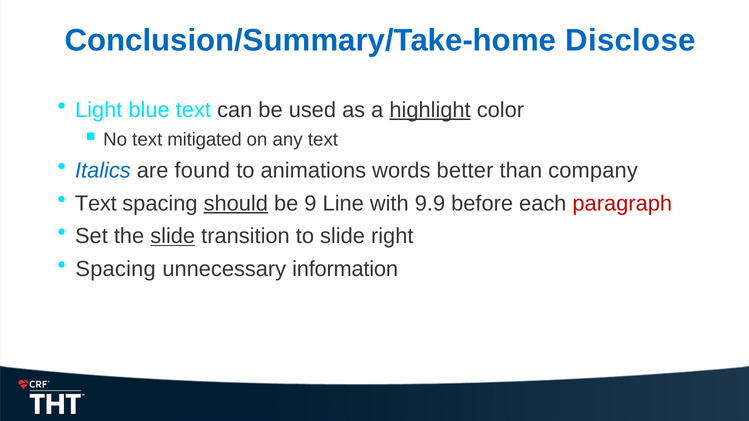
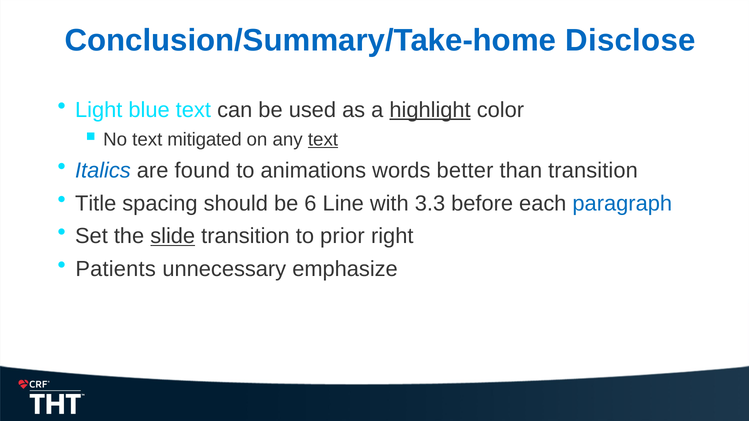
text at (323, 140) underline: none -> present
than company: company -> transition
Text at (96, 204): Text -> Title
should underline: present -> none
9: 9 -> 6
9.9: 9.9 -> 3.3
paragraph colour: red -> blue
to slide: slide -> prior
Spacing at (116, 269): Spacing -> Patients
information: information -> emphasize
